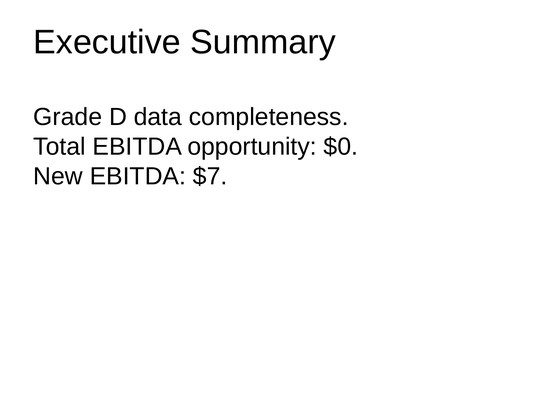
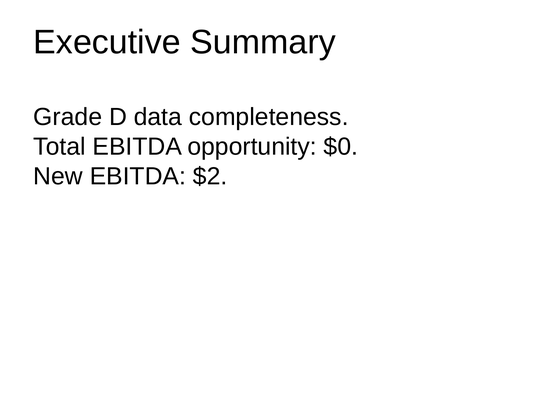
$7: $7 -> $2
